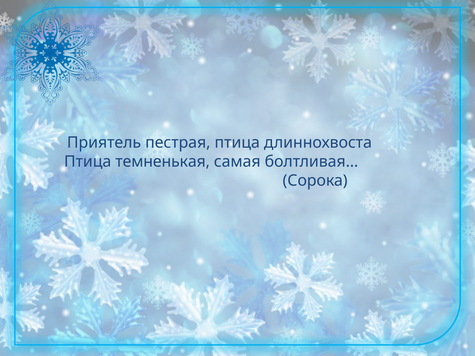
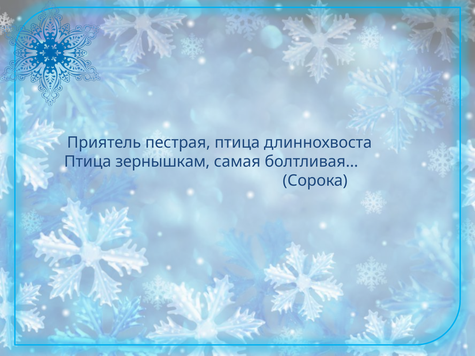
темненькая: темненькая -> зернышкам
